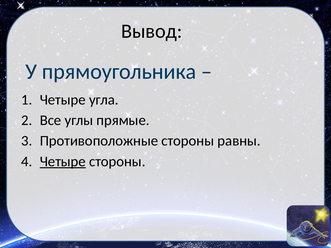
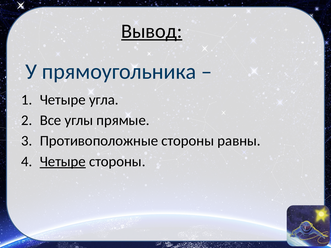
Вывод underline: none -> present
